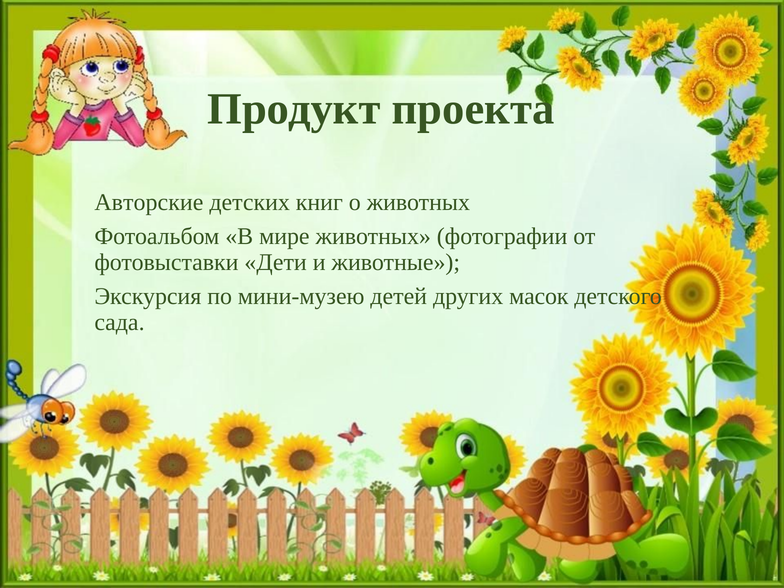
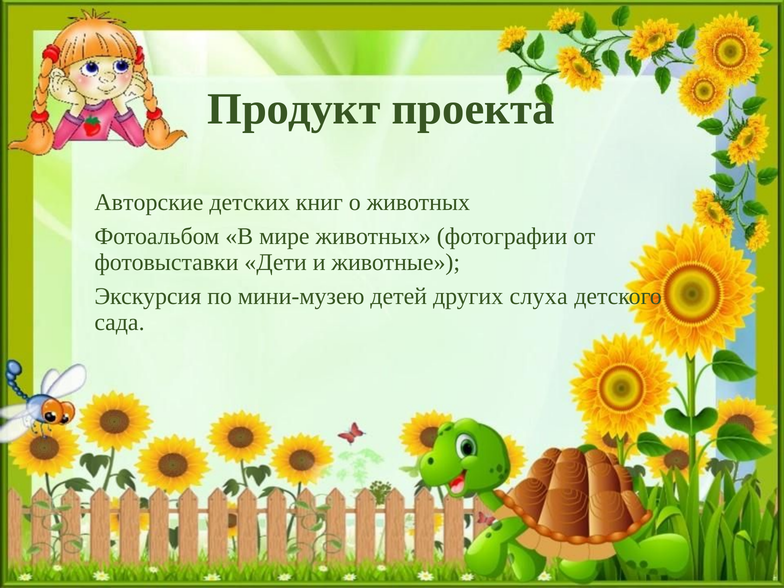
масок: масок -> слуха
